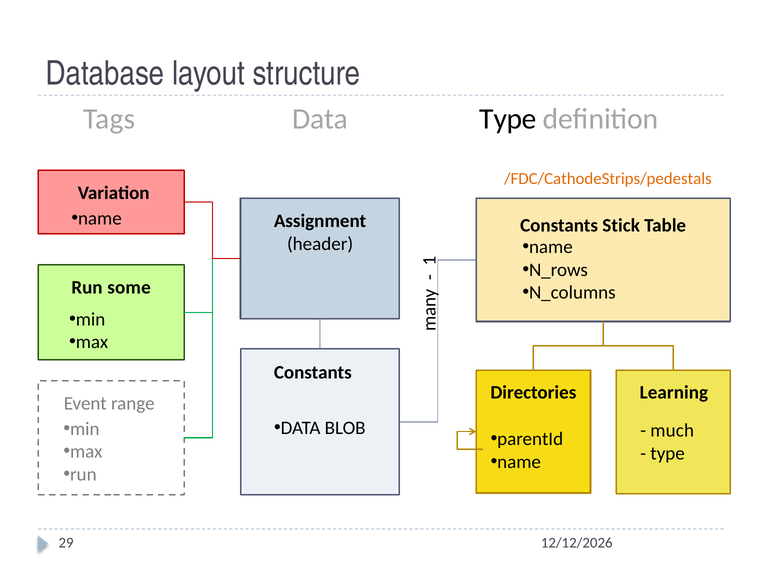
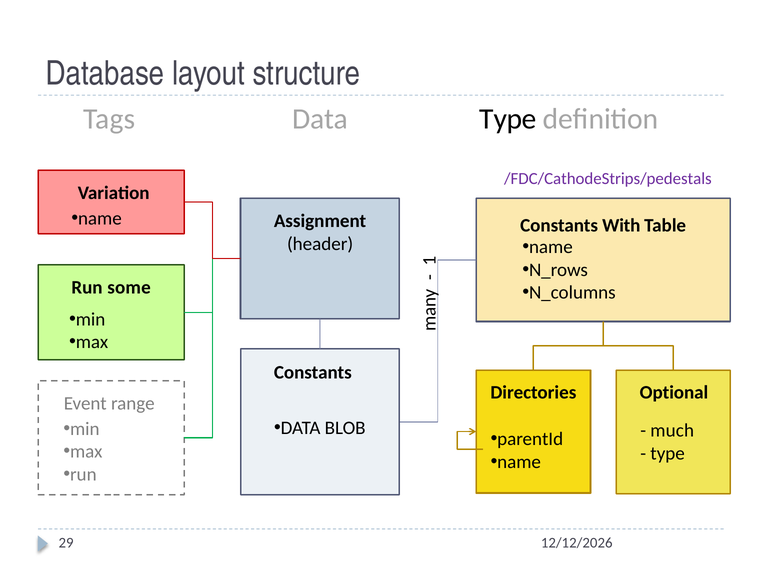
/FDC/CathodeStrips/pedestals colour: orange -> purple
Stick: Stick -> With
Learning: Learning -> Optional
